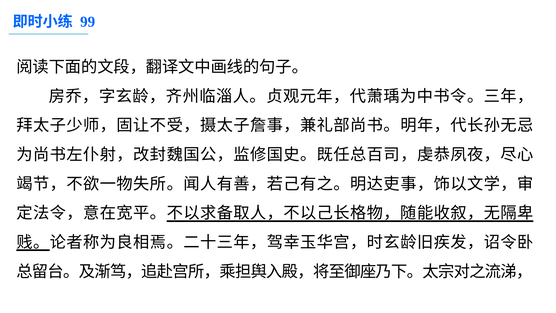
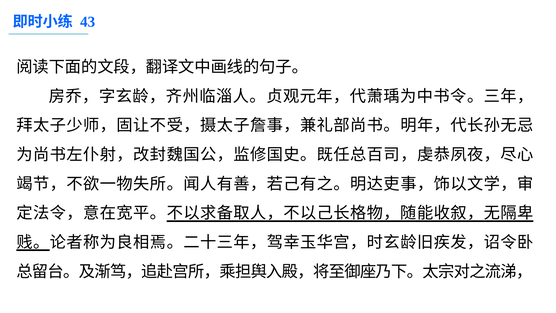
99: 99 -> 43
